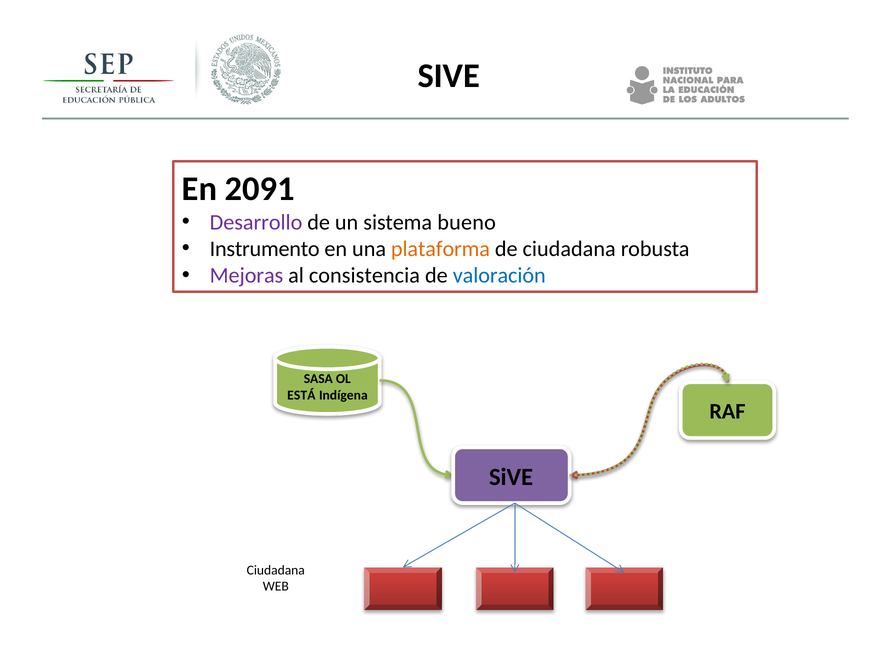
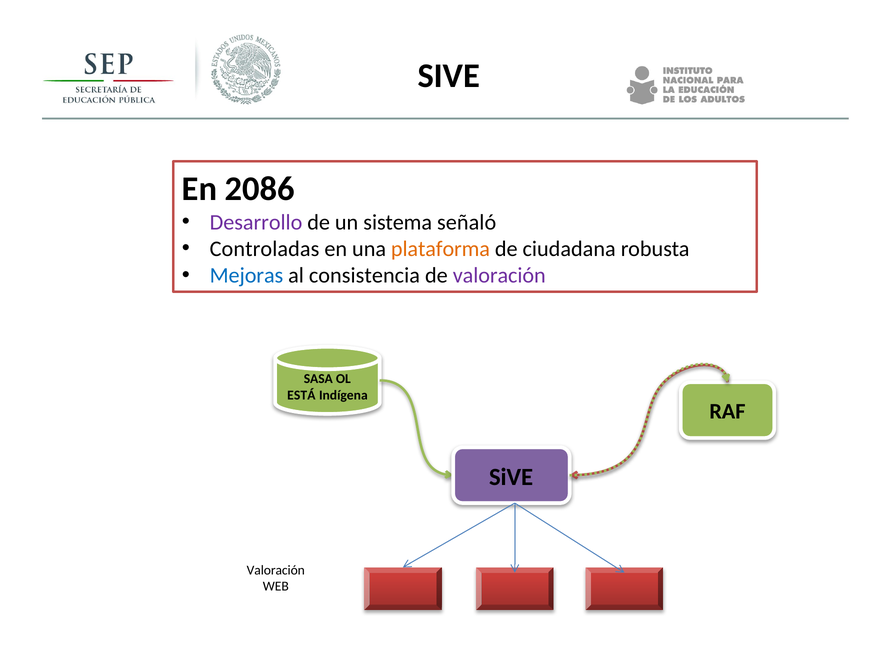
2091: 2091 -> 2086
bueno: bueno -> señaló
Instrumento: Instrumento -> Controladas
Mejoras colour: purple -> blue
valoración at (499, 275) colour: blue -> purple
Ciudadana at (276, 570): Ciudadana -> Valoración
